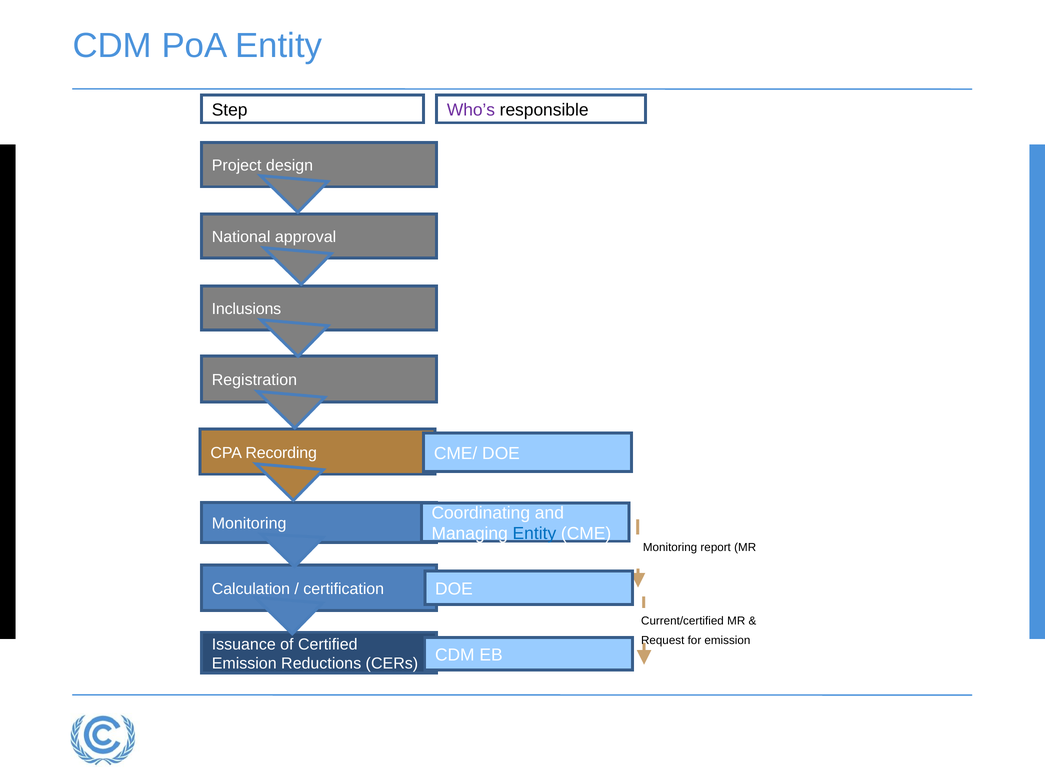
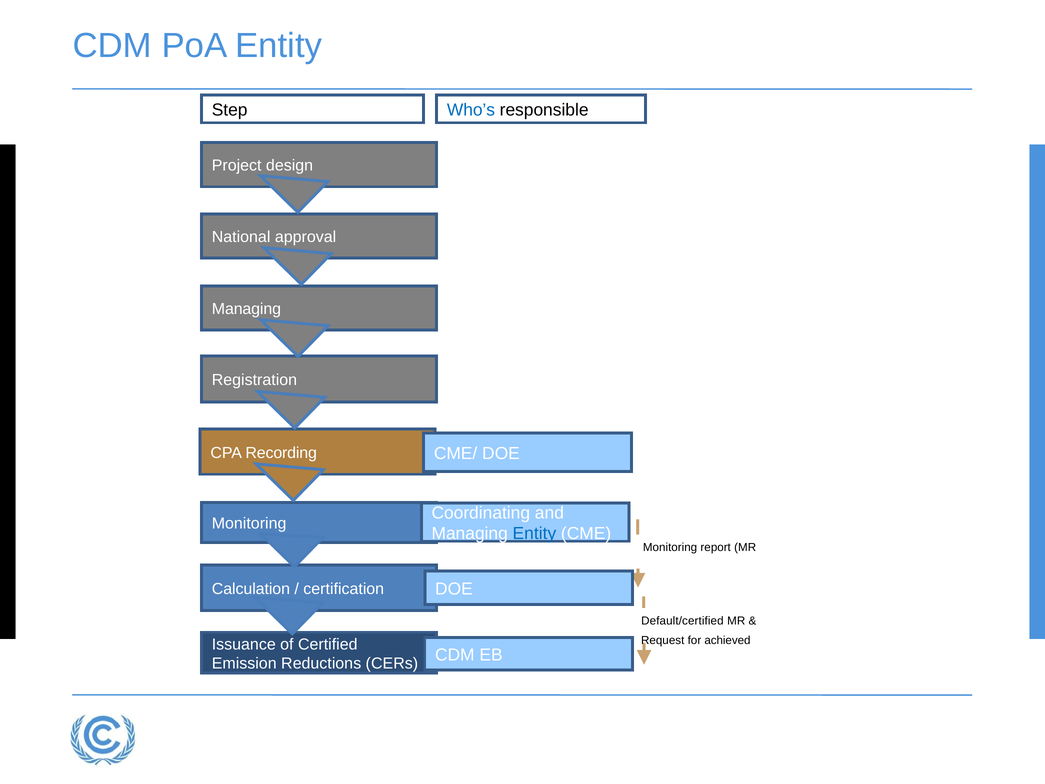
Who’s colour: purple -> blue
Inclusions at (246, 309): Inclusions -> Managing
Current/certified: Current/certified -> Default/certified
for emission: emission -> achieved
